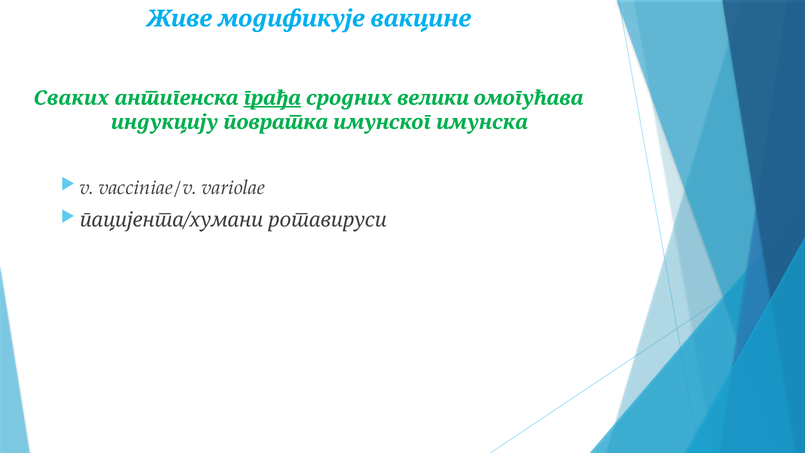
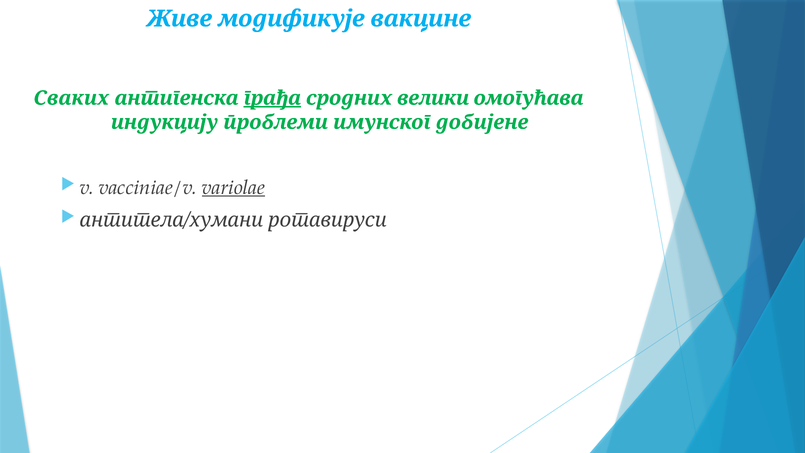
повратка: повратка -> проблеми
имунска: имунска -> добијене
variolae underline: none -> present
пацијента/хумани: пацијента/хумани -> антитела/хумани
